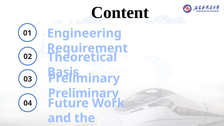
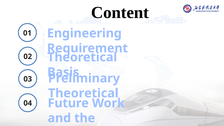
Preliminary at (83, 93): Preliminary -> Theoretical
